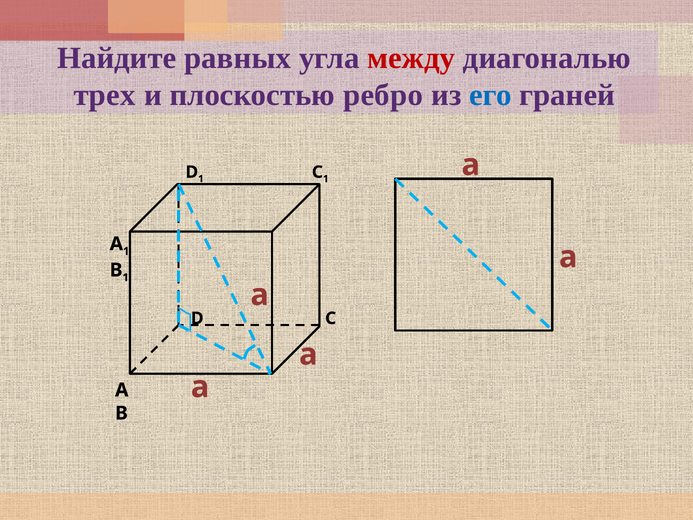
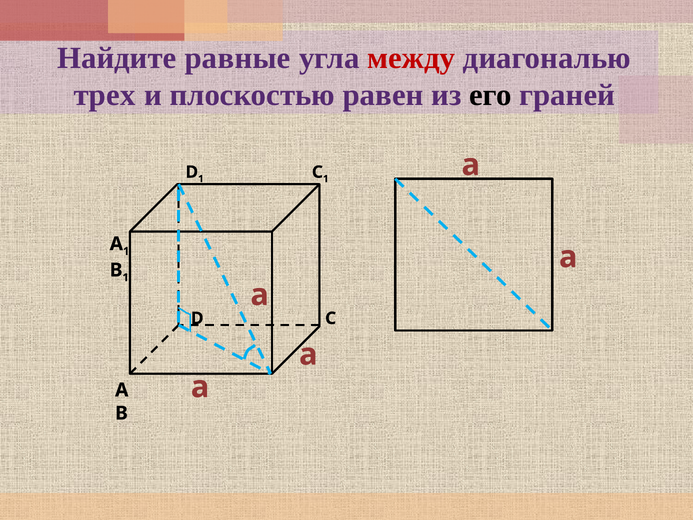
равных: равных -> равные
ребро: ребро -> равен
его colour: blue -> black
